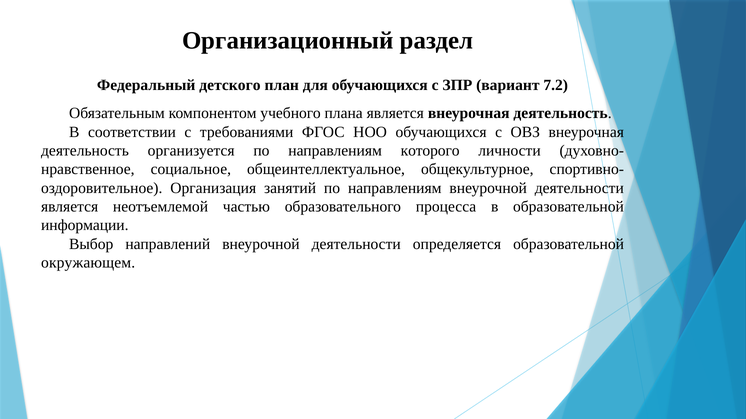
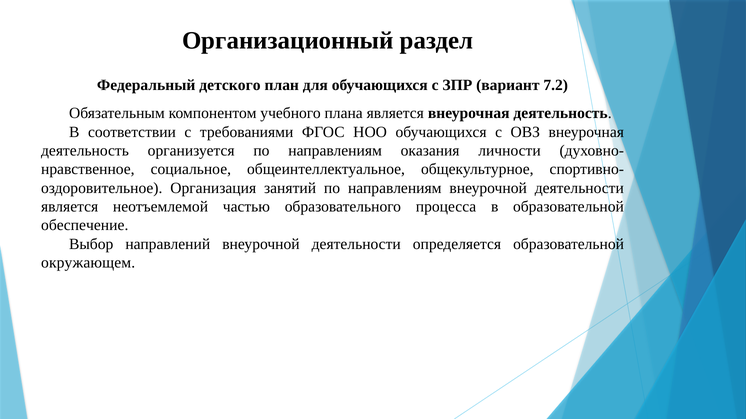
которого: которого -> оказания
информации: информации -> обеспечение
